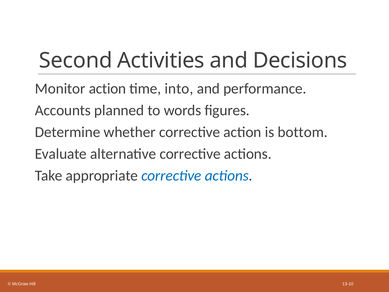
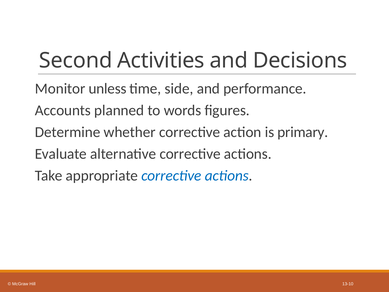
Monitor action: action -> unless
into: into -> side
bottom: bottom -> primary
